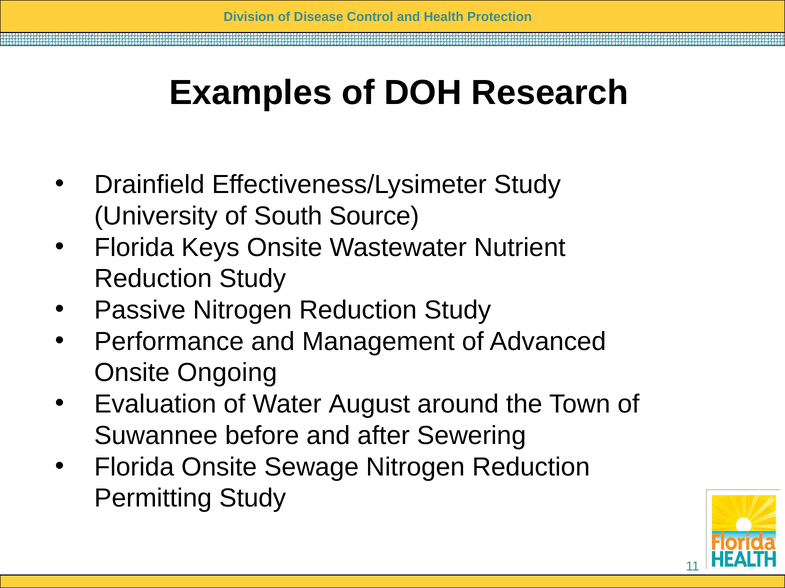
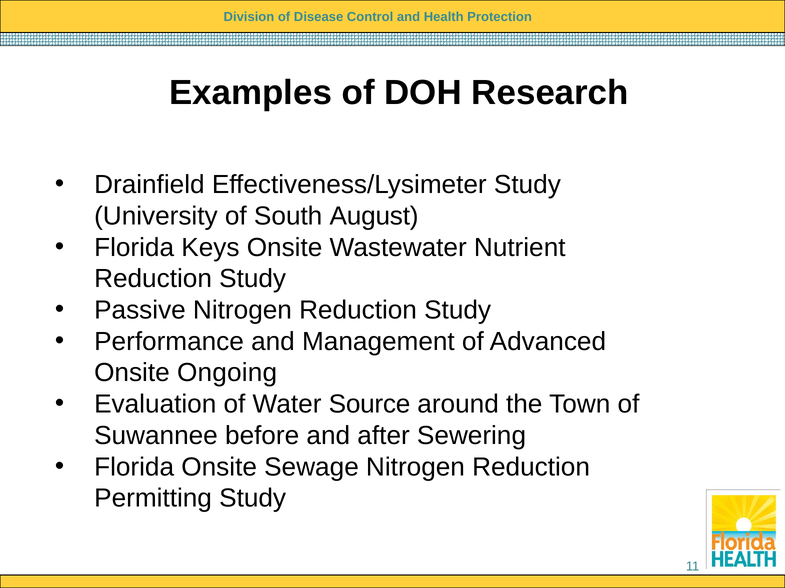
Source: Source -> August
August: August -> Source
